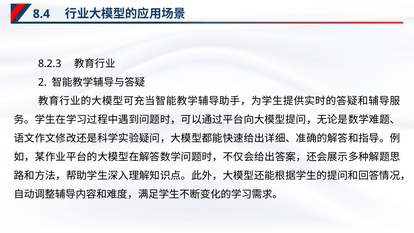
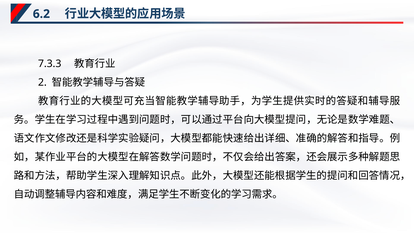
8.4: 8.4 -> 6.2
8.2.3: 8.2.3 -> 7.3.3
